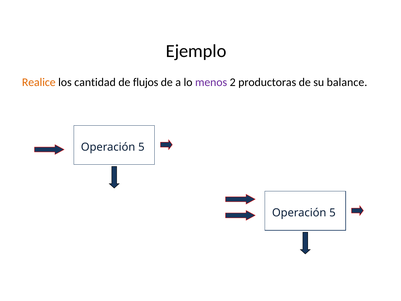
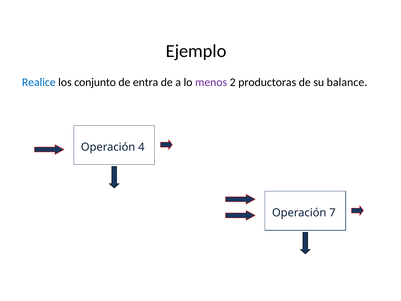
Realice colour: orange -> blue
cantidad: cantidad -> conjunto
flujos: flujos -> entra
5 at (141, 147): 5 -> 4
5 at (332, 213): 5 -> 7
